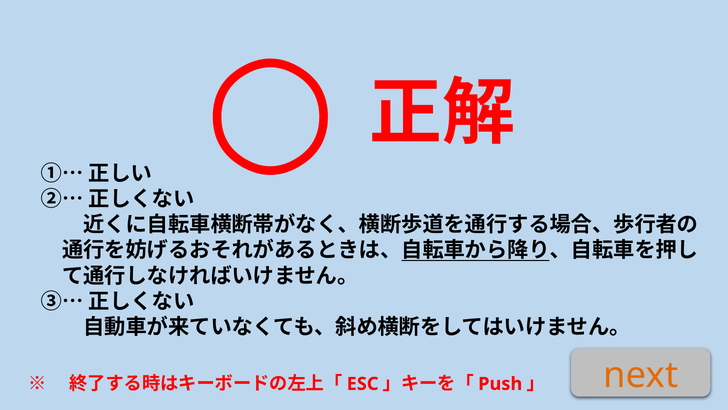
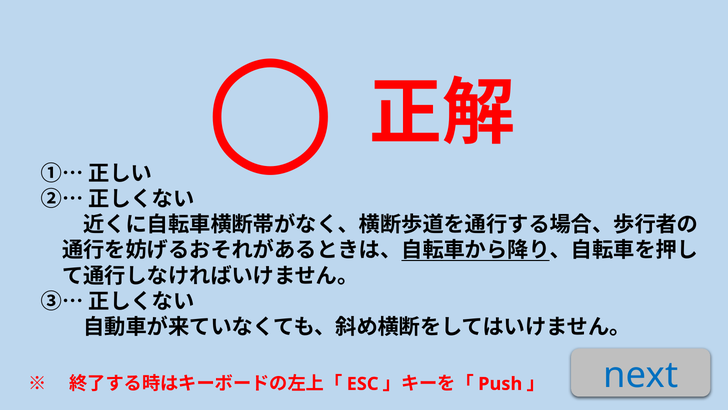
next colour: orange -> blue
